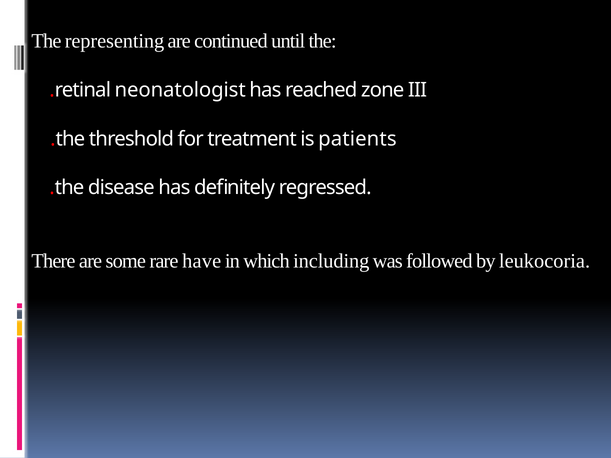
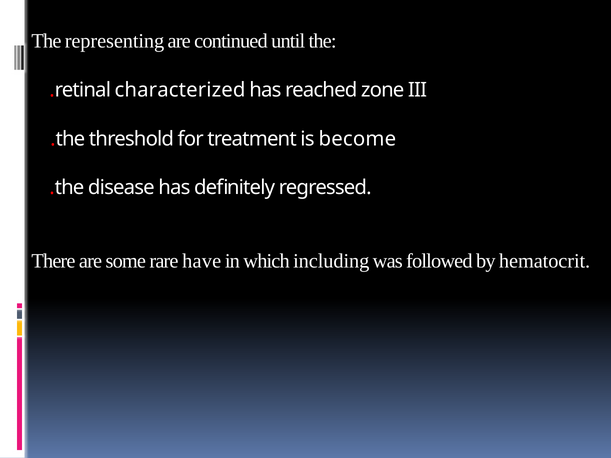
neonatologist: neonatologist -> characterized
patients: patients -> become
leukocoria: leukocoria -> hematocrit
